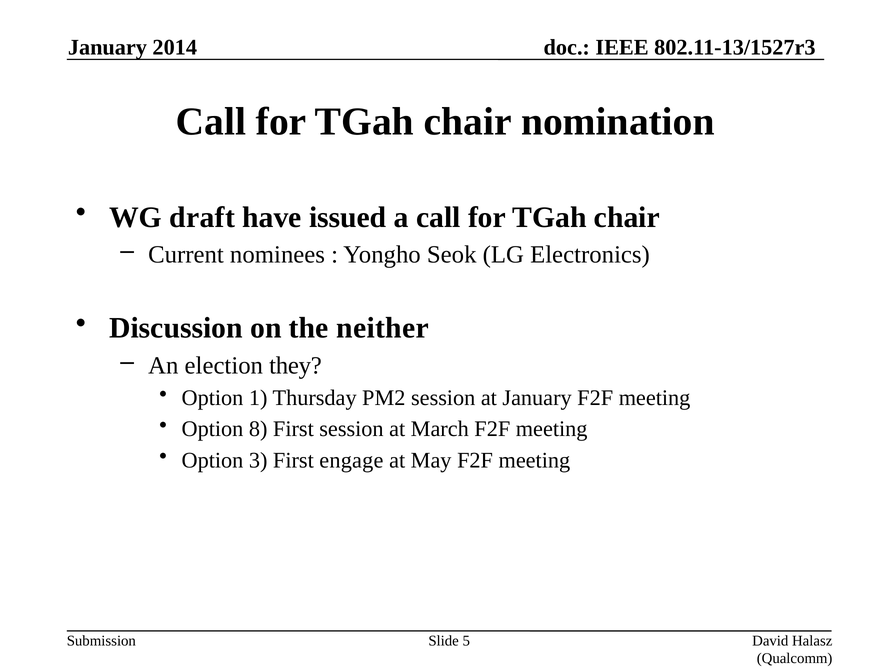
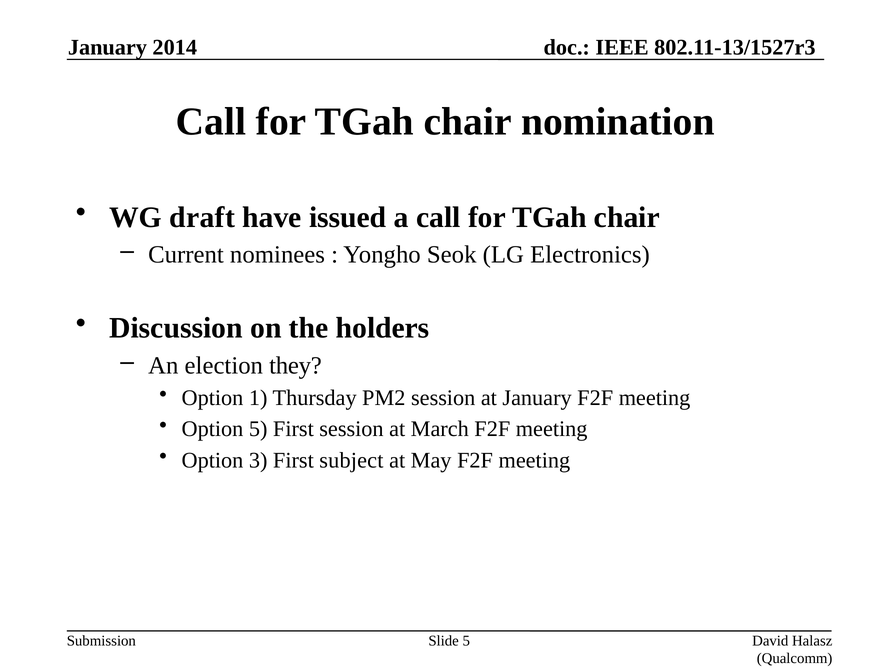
neither: neither -> holders
Option 8: 8 -> 5
engage: engage -> subject
